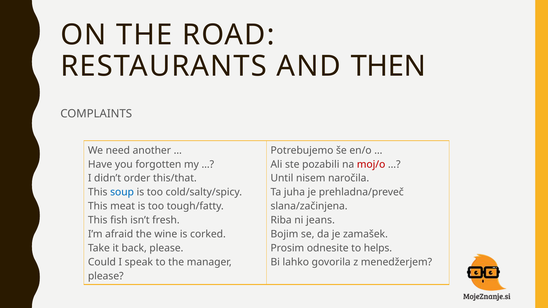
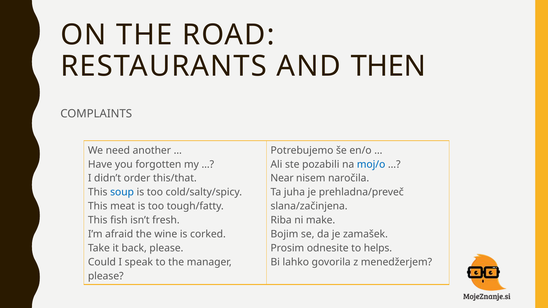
moj/o colour: red -> blue
Until: Until -> Near
jeans: jeans -> make
